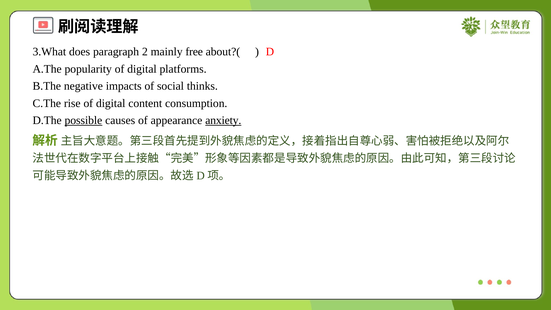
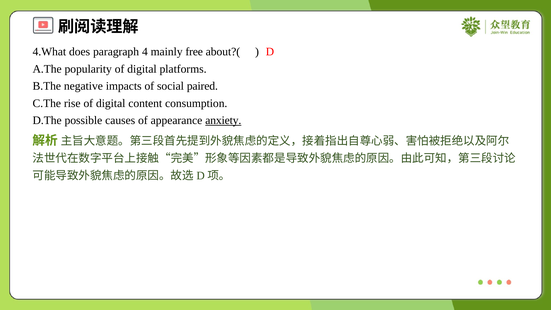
3.What: 3.What -> 4.What
2: 2 -> 4
thinks: thinks -> paired
possible underline: present -> none
